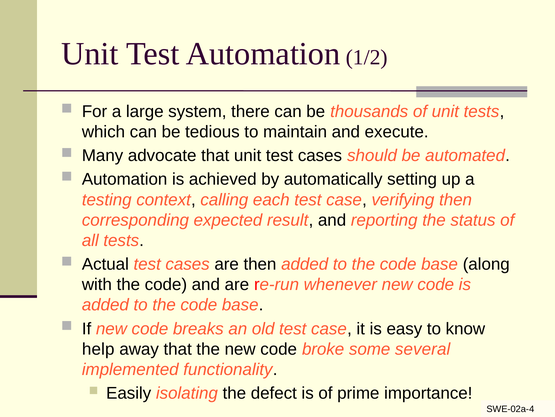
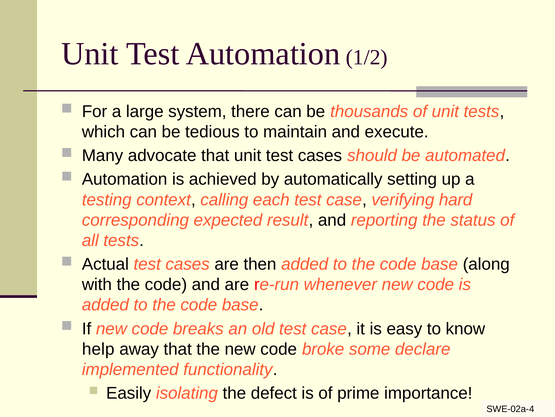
verifying then: then -> hard
several: several -> declare
